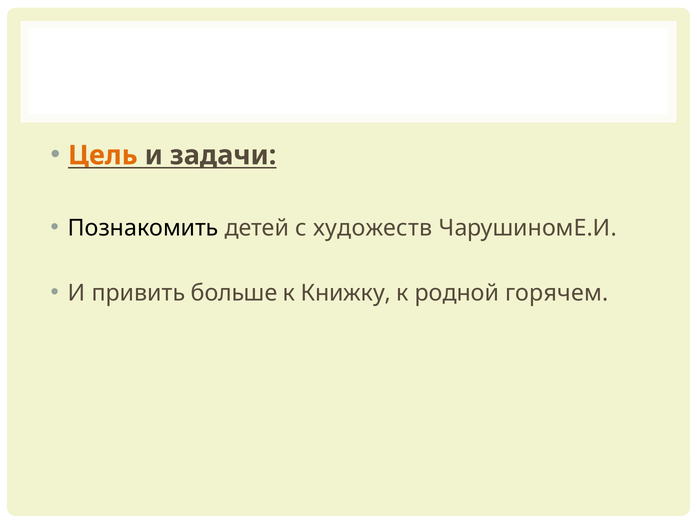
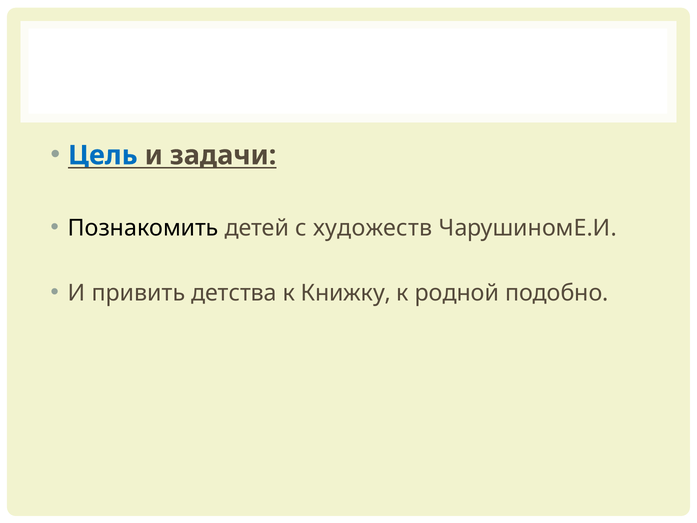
Цель colour: orange -> blue
больше: больше -> детства
горячем: горячем -> подобно
